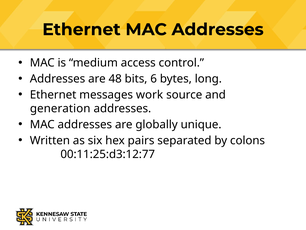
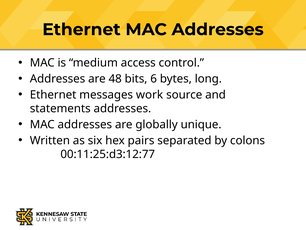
generation: generation -> statements
